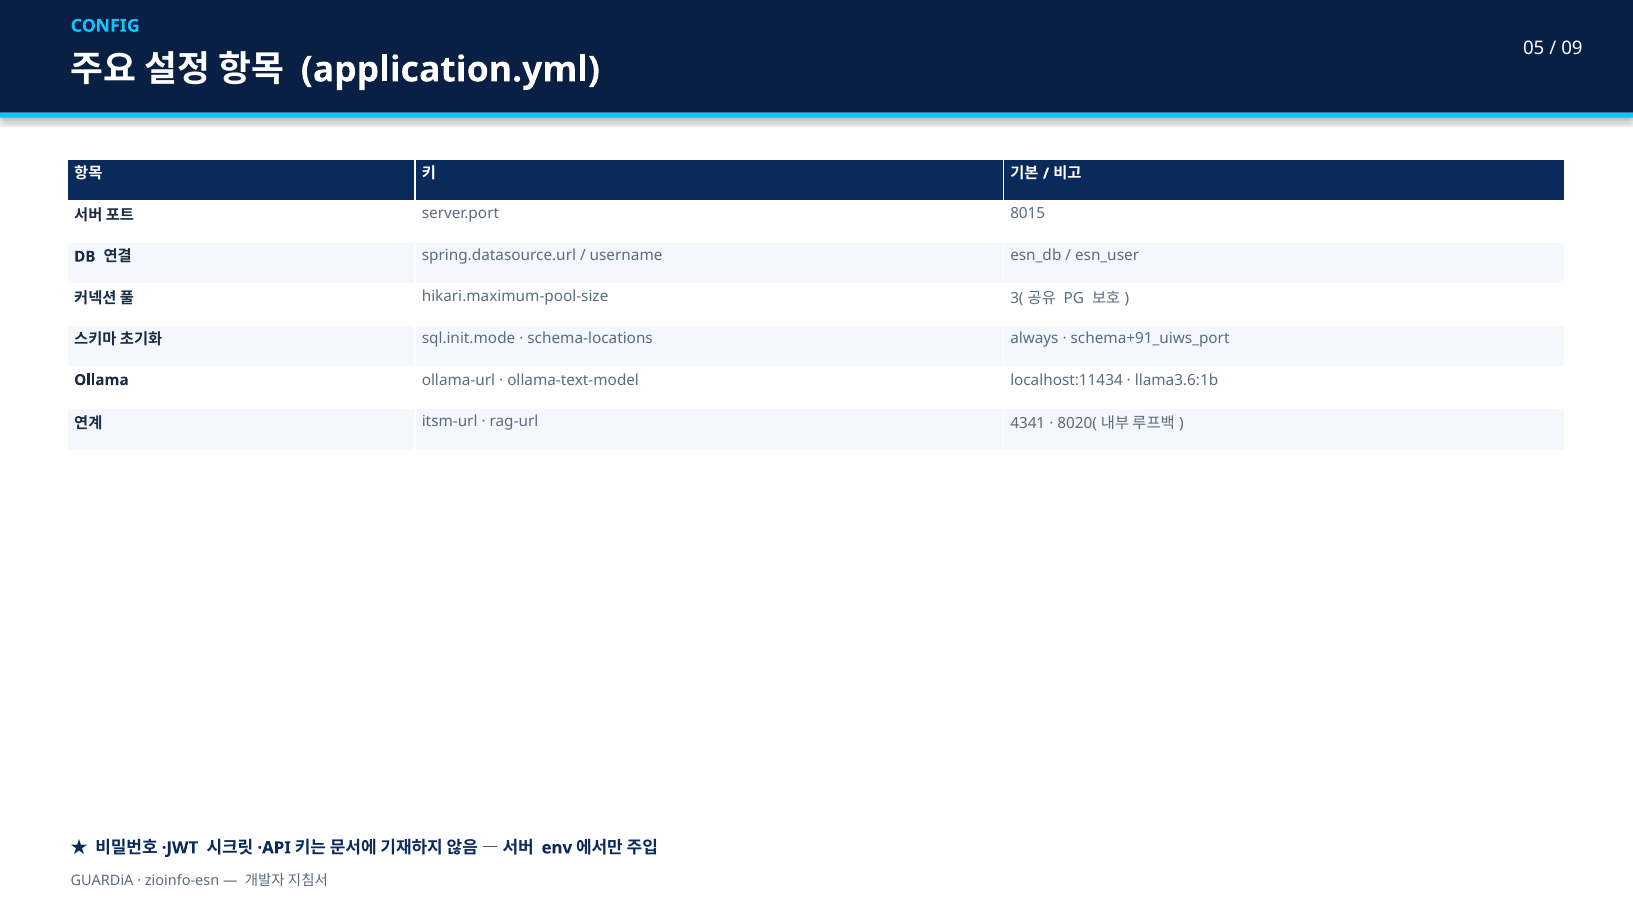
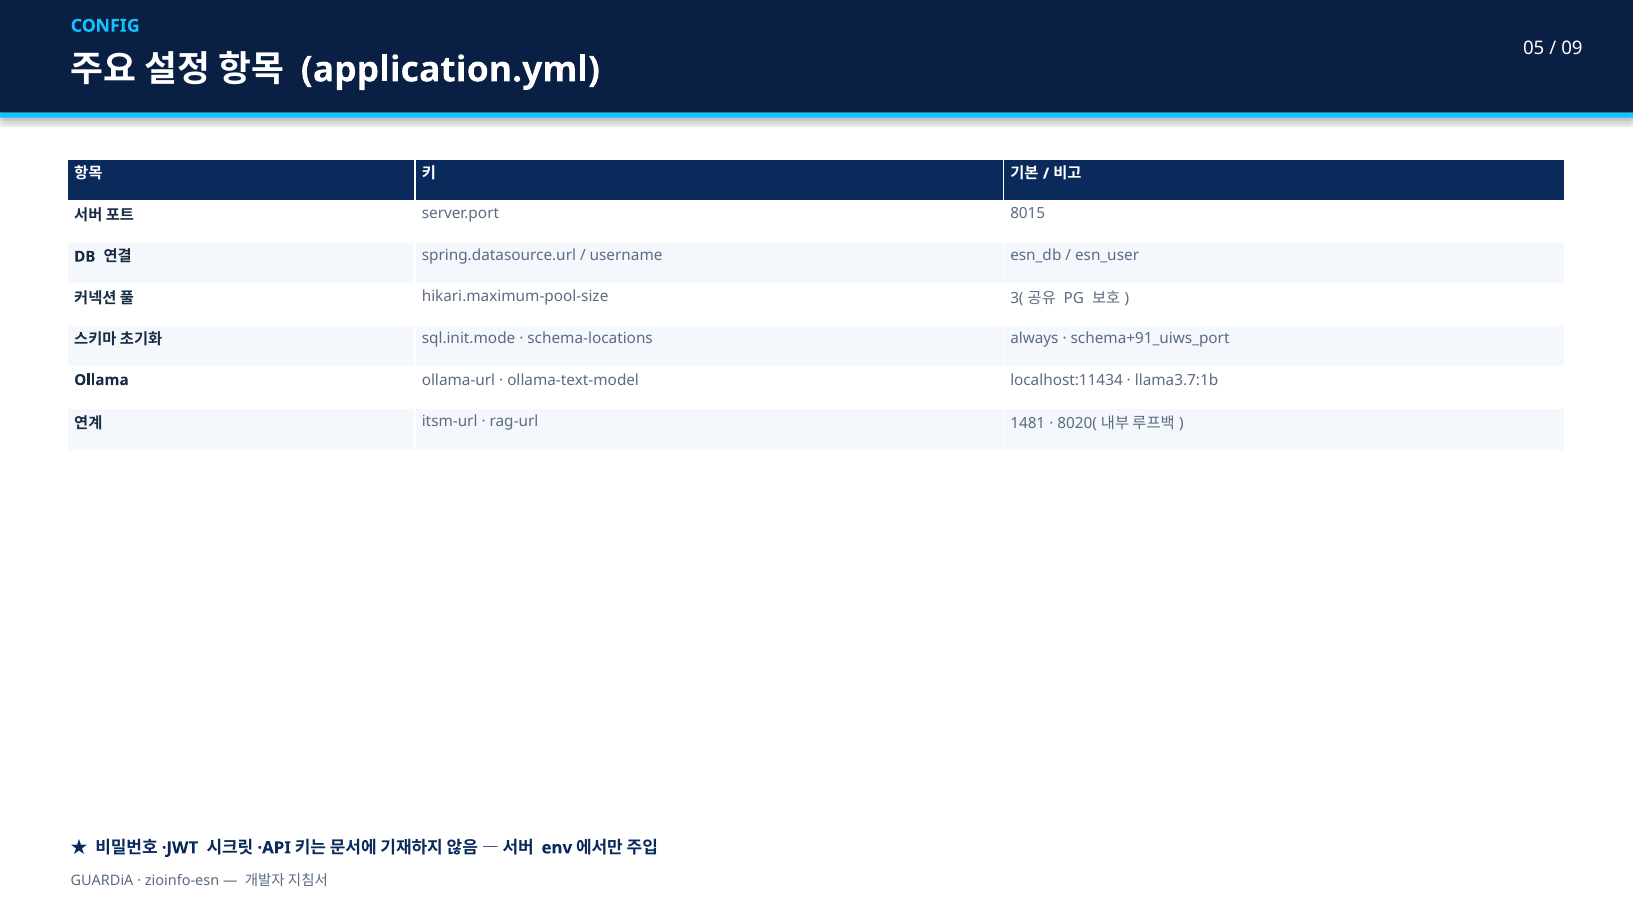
llama3.6:1b: llama3.6:1b -> llama3.7:1b
4341: 4341 -> 1481
